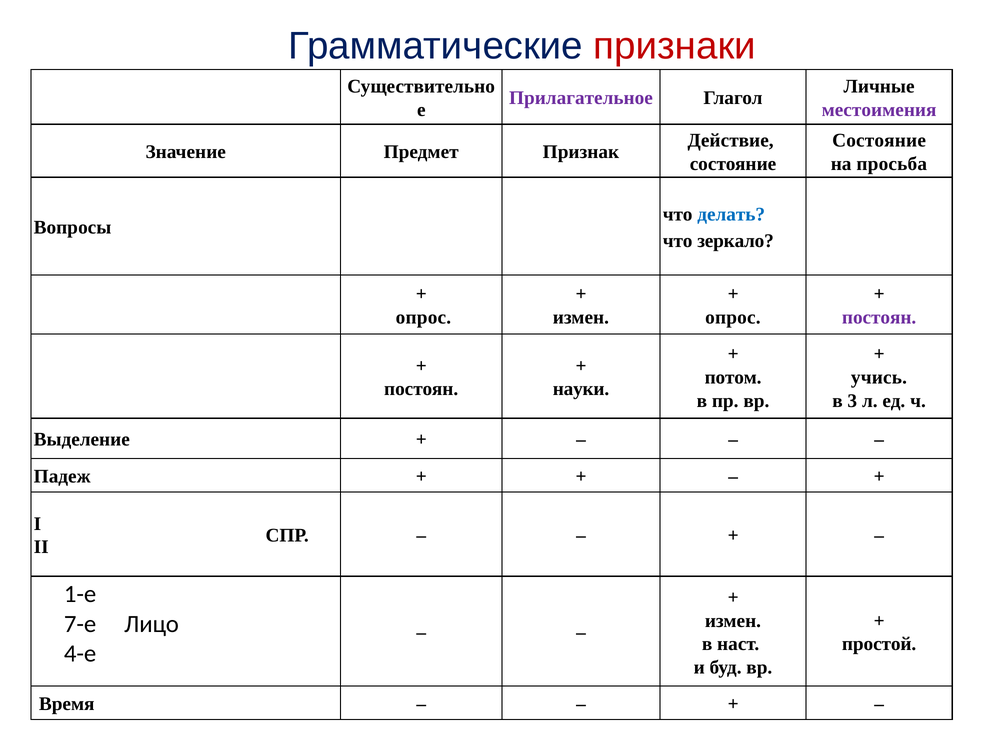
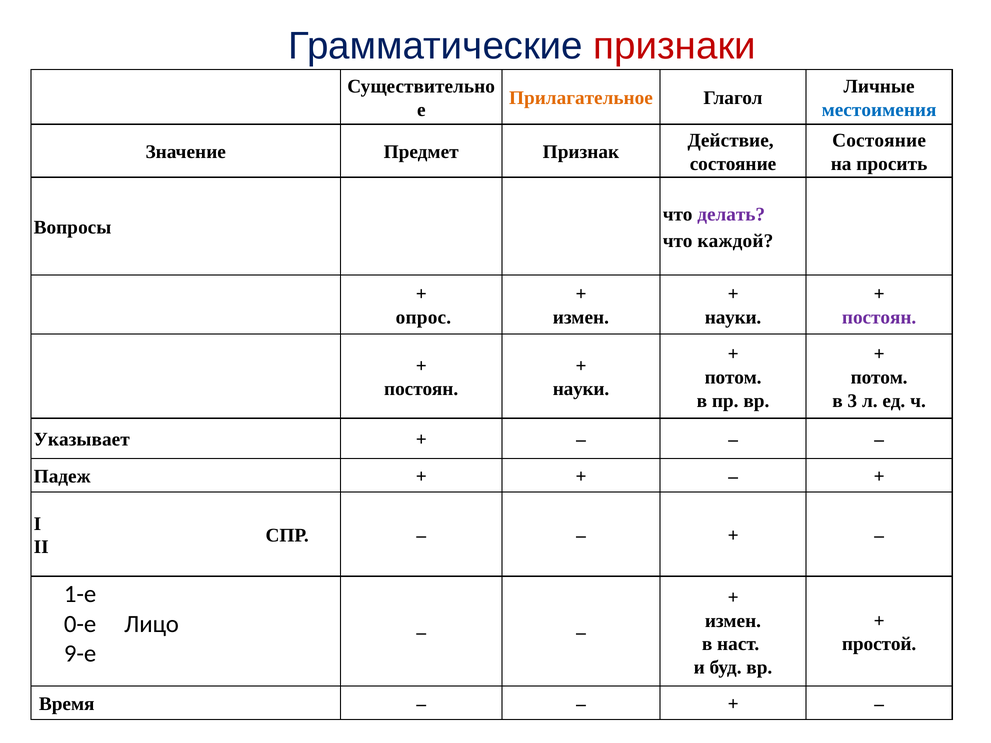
Прилагательное colour: purple -> orange
местоимения colour: purple -> blue
просьба: просьба -> просить
делать colour: blue -> purple
зеркало: зеркало -> каждой
опрос at (733, 318): опрос -> науки
учись at (879, 377): учись -> потом
Выделение: Выделение -> Указывает
7-е: 7-е -> 0-е
4-е: 4-е -> 9-е
